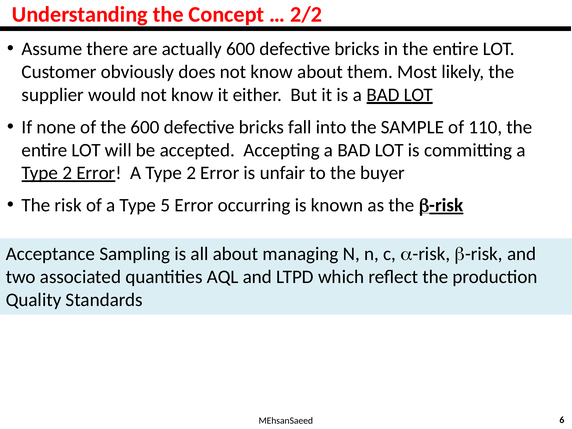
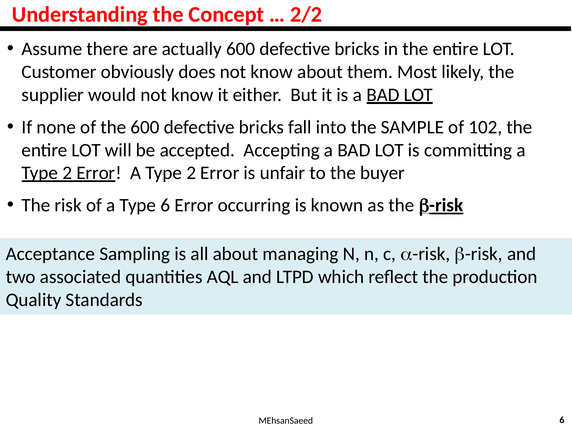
110: 110 -> 102
Type 5: 5 -> 6
